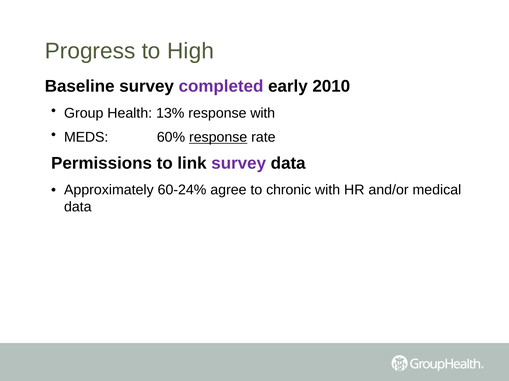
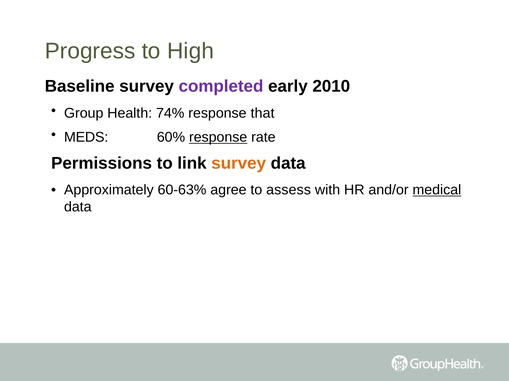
13%: 13% -> 74%
response with: with -> that
survey at (239, 163) colour: purple -> orange
60-24%: 60-24% -> 60-63%
chronic: chronic -> assess
medical underline: none -> present
